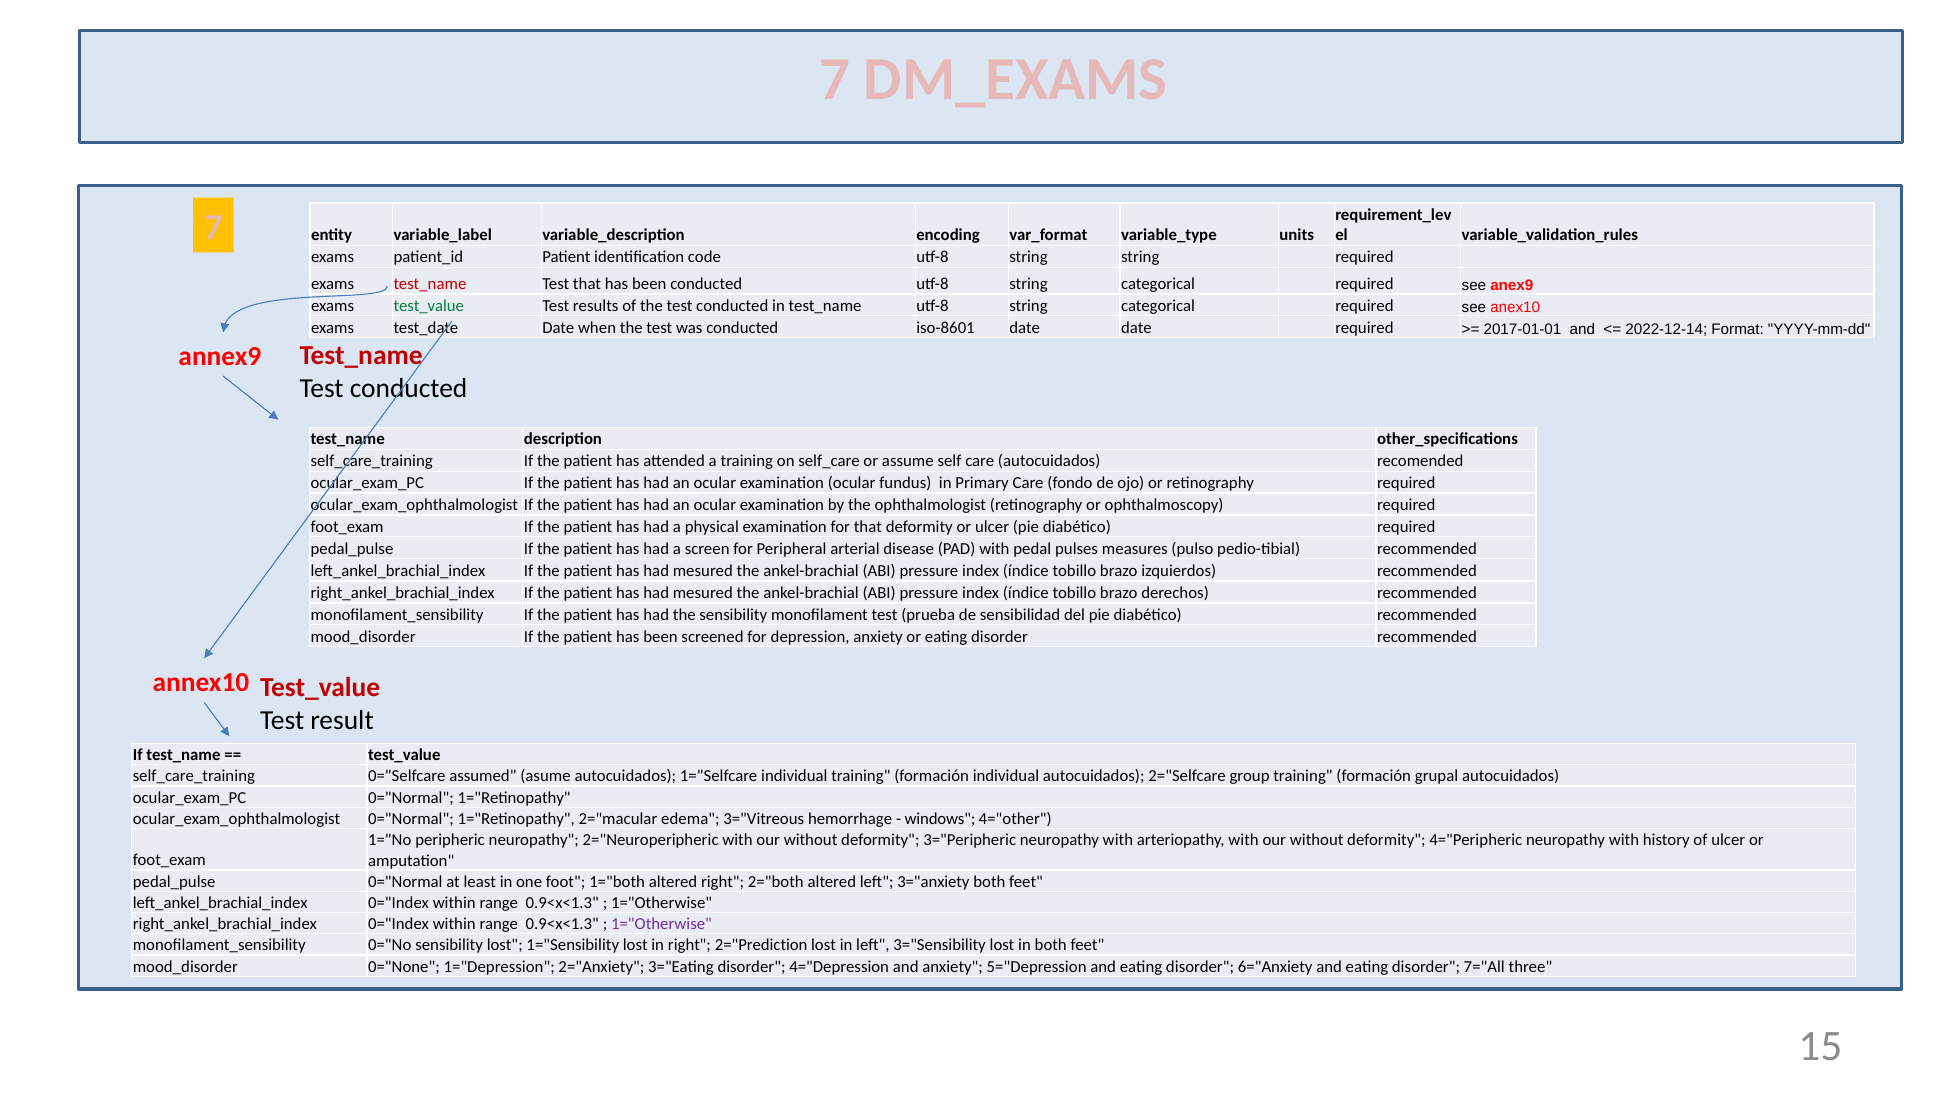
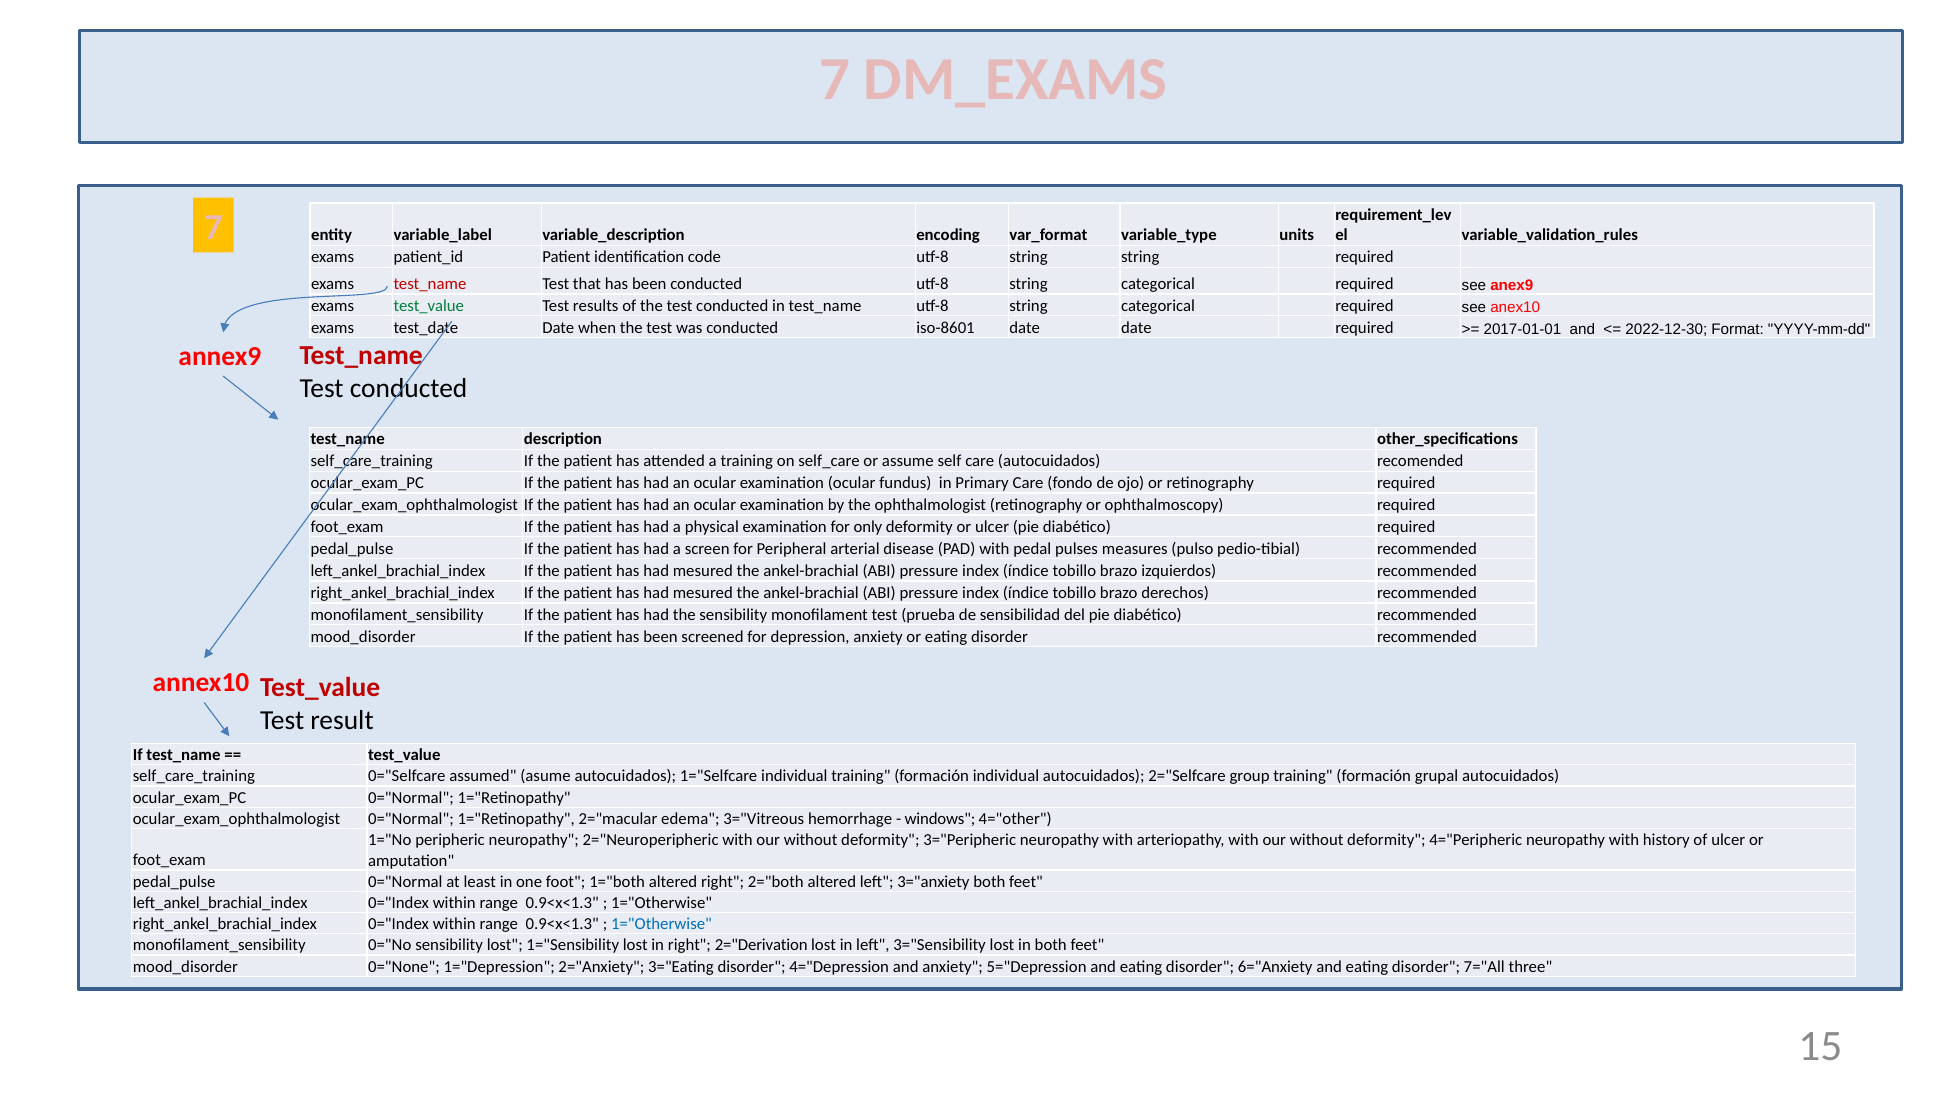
2022-12-14: 2022-12-14 -> 2022-12-30
for that: that -> only
1="Otherwise at (661, 924) colour: purple -> blue
2="Prediction: 2="Prediction -> 2="Derivation
